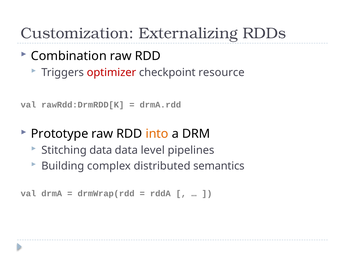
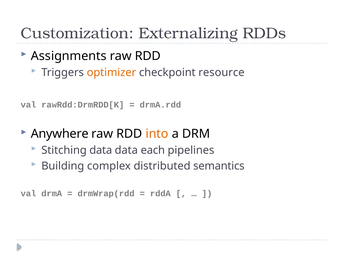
Combination: Combination -> Assignments
optimizer colour: red -> orange
Prototype: Prototype -> Anywhere
level: level -> each
